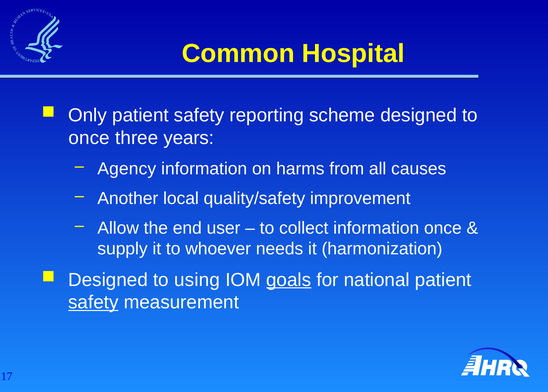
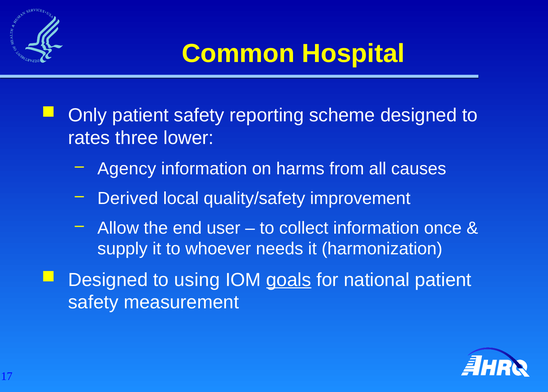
once at (89, 138): once -> rates
years: years -> lower
Another: Another -> Derived
safety at (93, 302) underline: present -> none
